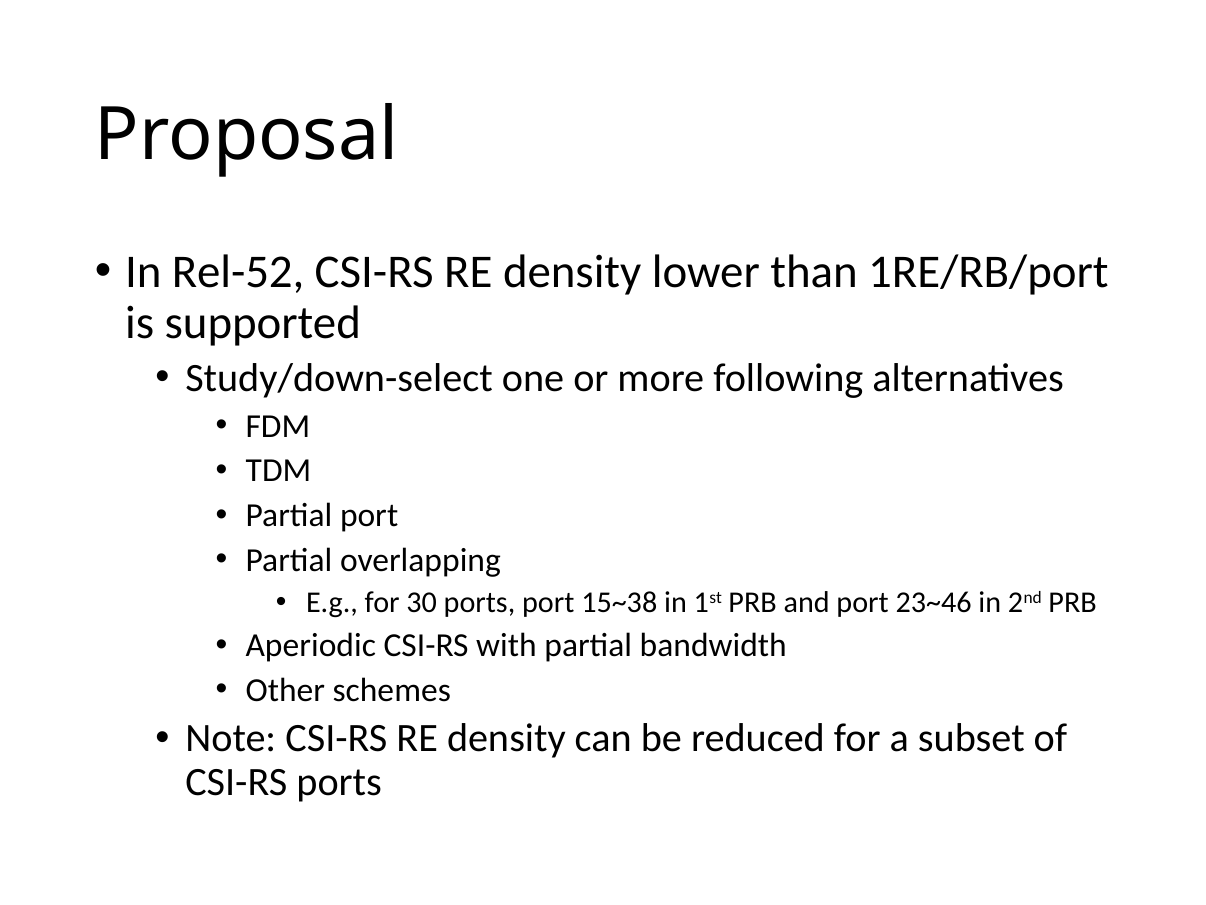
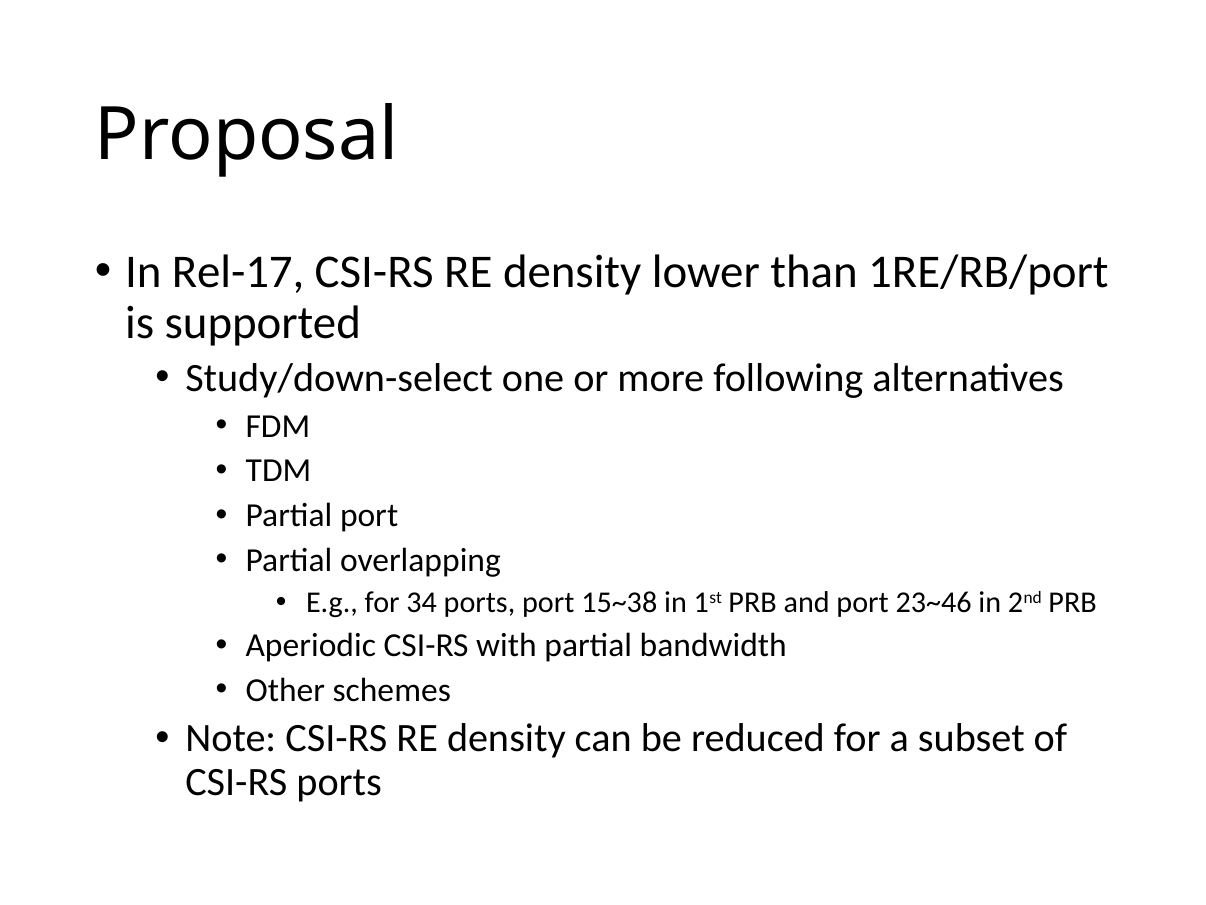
Rel-52: Rel-52 -> Rel-17
30: 30 -> 34
